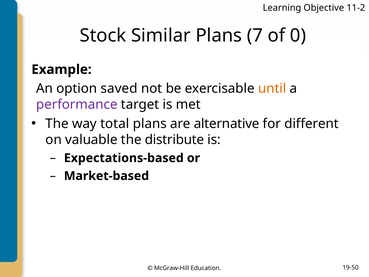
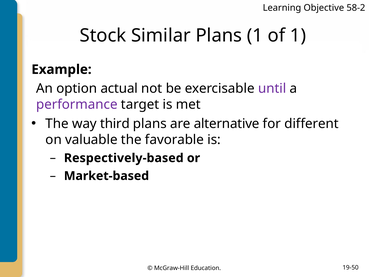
11-2: 11-2 -> 58-2
Plans 7: 7 -> 1
of 0: 0 -> 1
saved: saved -> actual
until colour: orange -> purple
total: total -> third
distribute: distribute -> favorable
Expectations-based: Expectations-based -> Respectively-based
